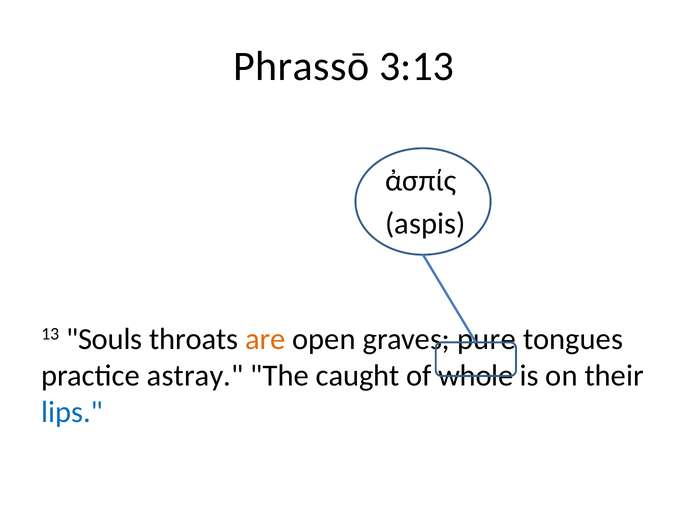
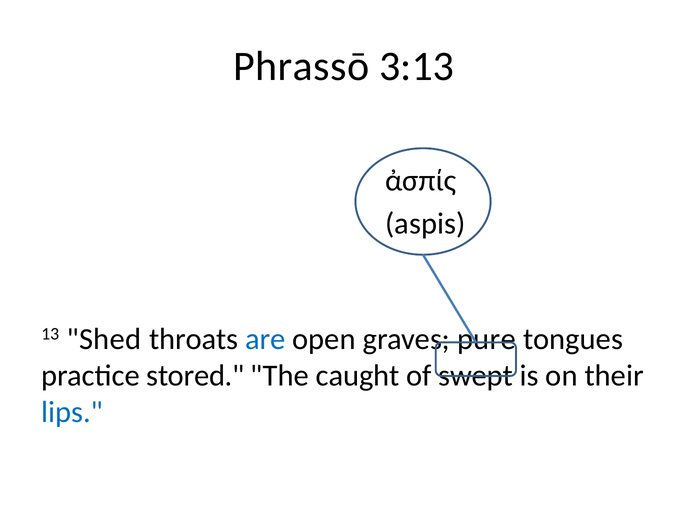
Souls: Souls -> Shed
are colour: orange -> blue
astray: astray -> stored
whole: whole -> swept
